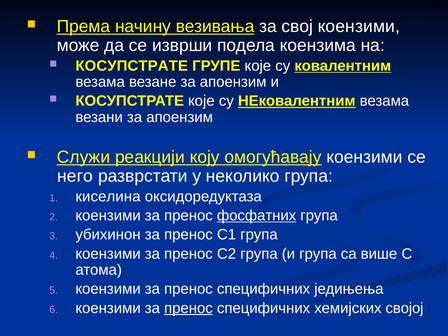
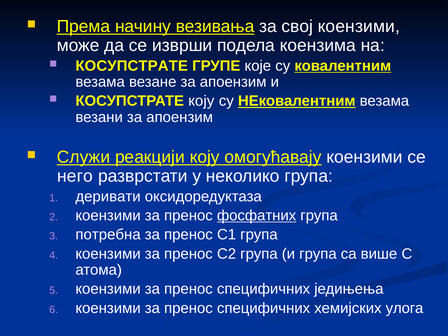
КОСУПСТРАТЕ које: које -> коју
киселина: киселина -> деривати
убихинон: убихинон -> потребна
пренос at (188, 308) underline: present -> none
својој: својој -> улога
